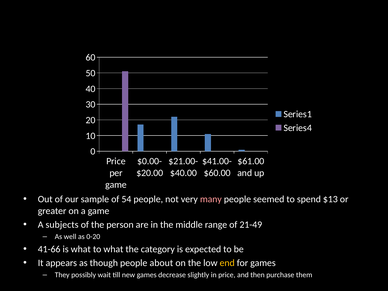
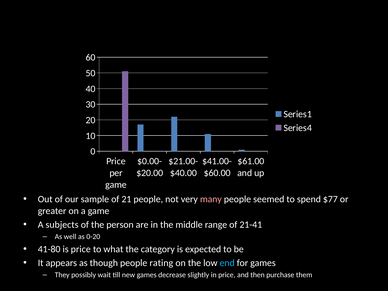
54: 54 -> 21
$13: $13 -> $77
21-49: 21-49 -> 21-41
41-66: 41-66 -> 41-80
is what: what -> price
about: about -> rating
end colour: yellow -> light blue
